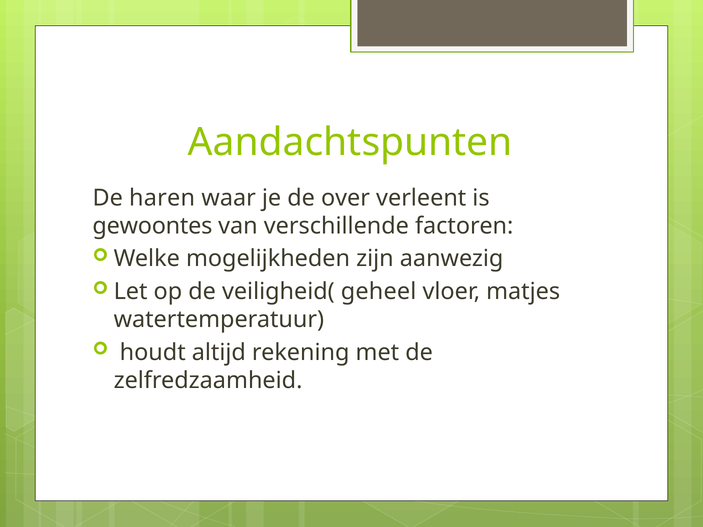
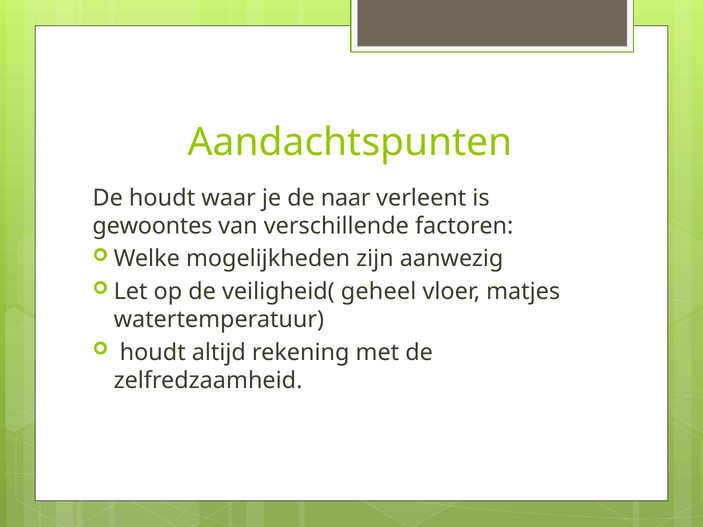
De haren: haren -> houdt
over: over -> naar
